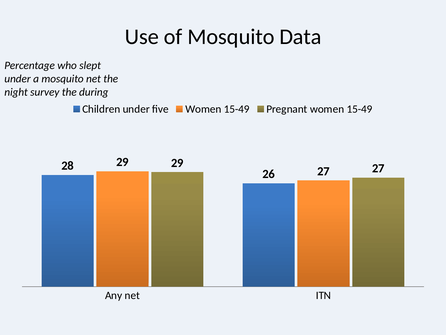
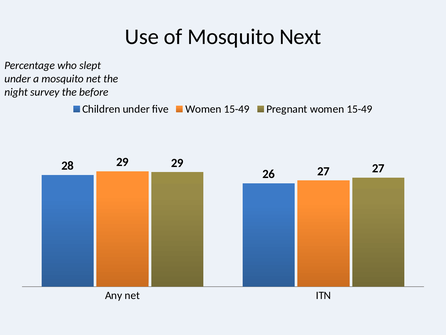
Data: Data -> Next
during: during -> before
